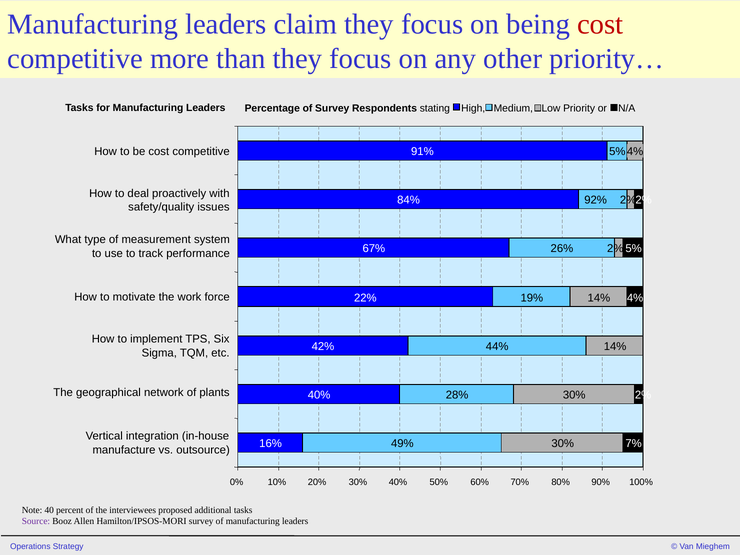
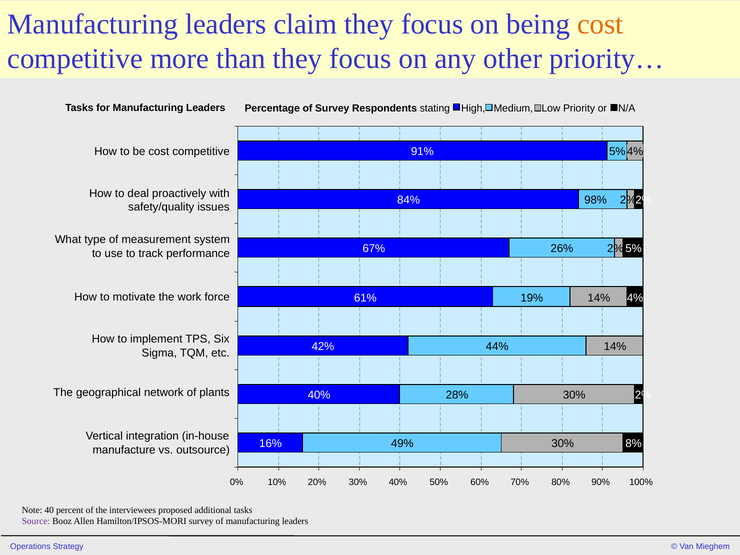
cost at (600, 24) colour: red -> orange
92%: 92% -> 98%
22%: 22% -> 61%
7%: 7% -> 8%
